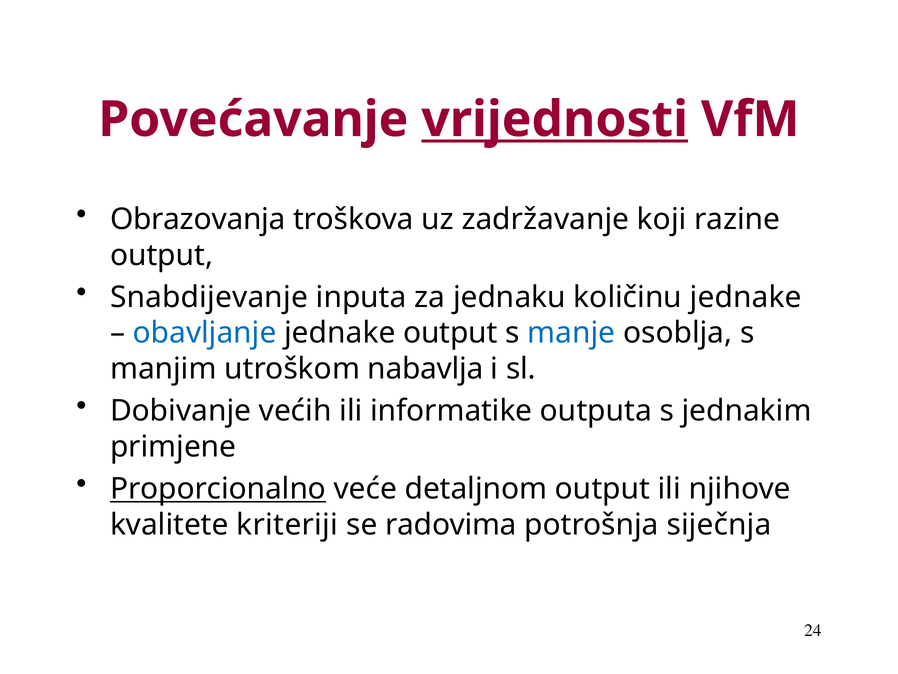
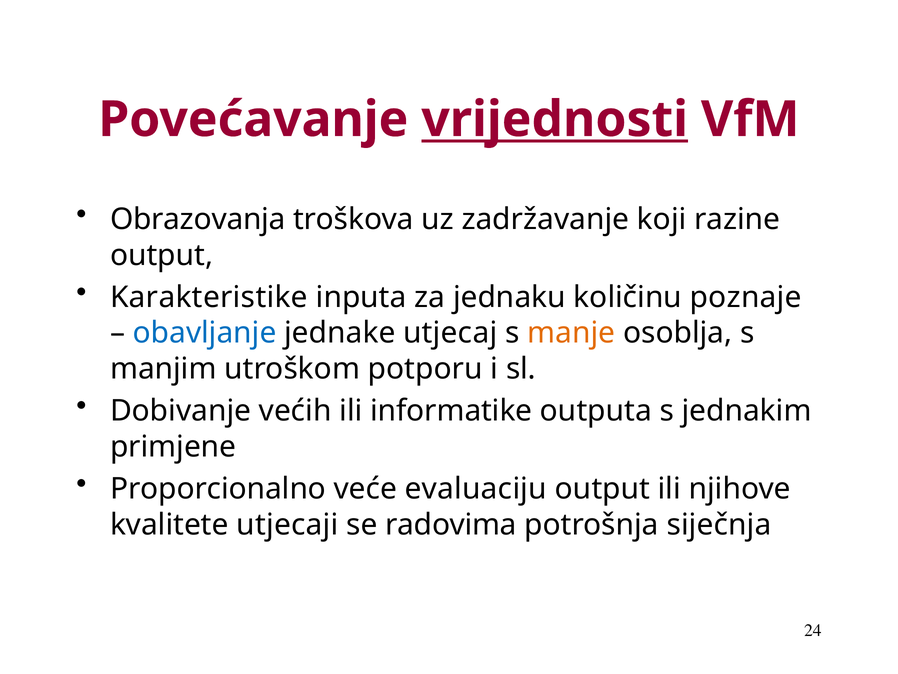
Snabdijevanje: Snabdijevanje -> Karakteristike
količinu jednake: jednake -> poznaje
jednake output: output -> utjecaj
manje colour: blue -> orange
nabavlja: nabavlja -> potporu
Proporcionalno underline: present -> none
detaljnom: detaljnom -> evaluaciju
kriteriji: kriteriji -> utjecaji
